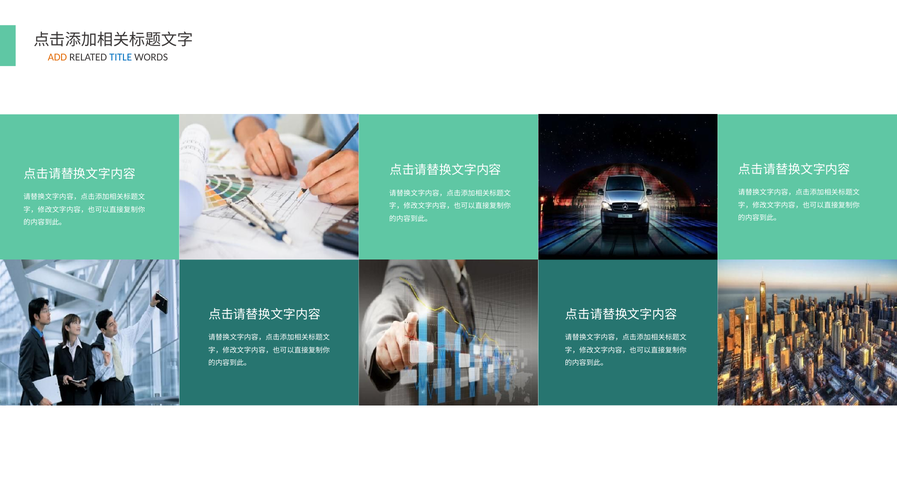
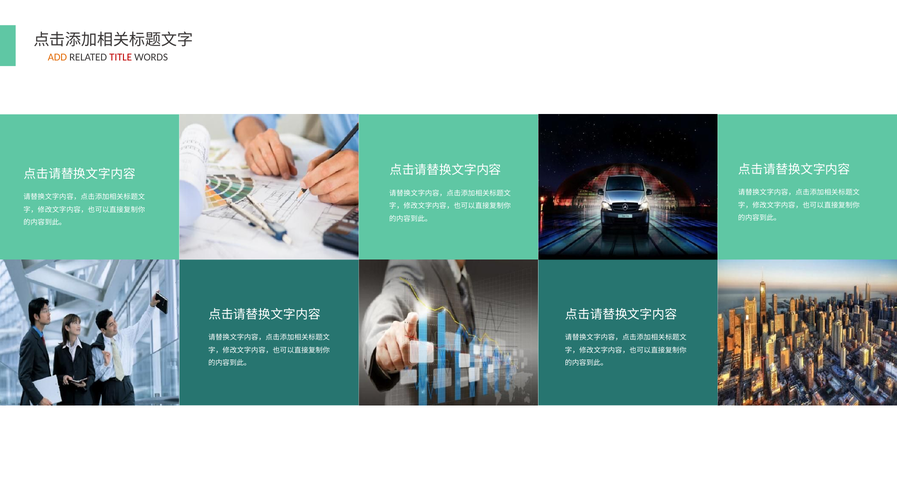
TITLE colour: blue -> red
